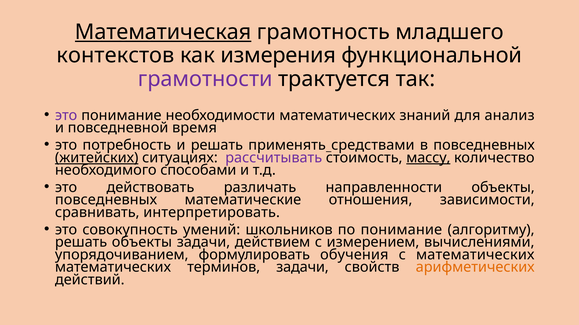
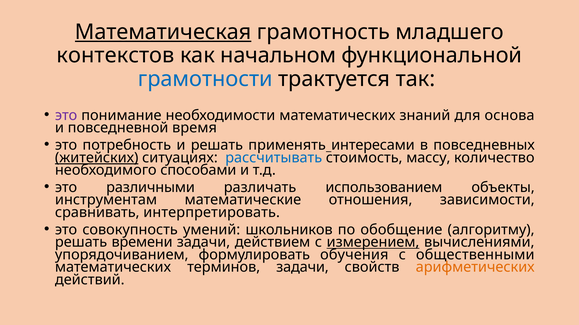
измерения: измерения -> начальном
грамотности colour: purple -> blue
анализ: анализ -> основа
средствами: средствами -> интересами
рассчитывать colour: purple -> blue
массу underline: present -> none
действовать: действовать -> различными
направленности: направленности -> использованием
повседневных at (106, 200): повседневных -> инструментам
по понимание: понимание -> обобщение
решать объекты: объекты -> времени
измерением underline: none -> present
с математических: математических -> общественными
